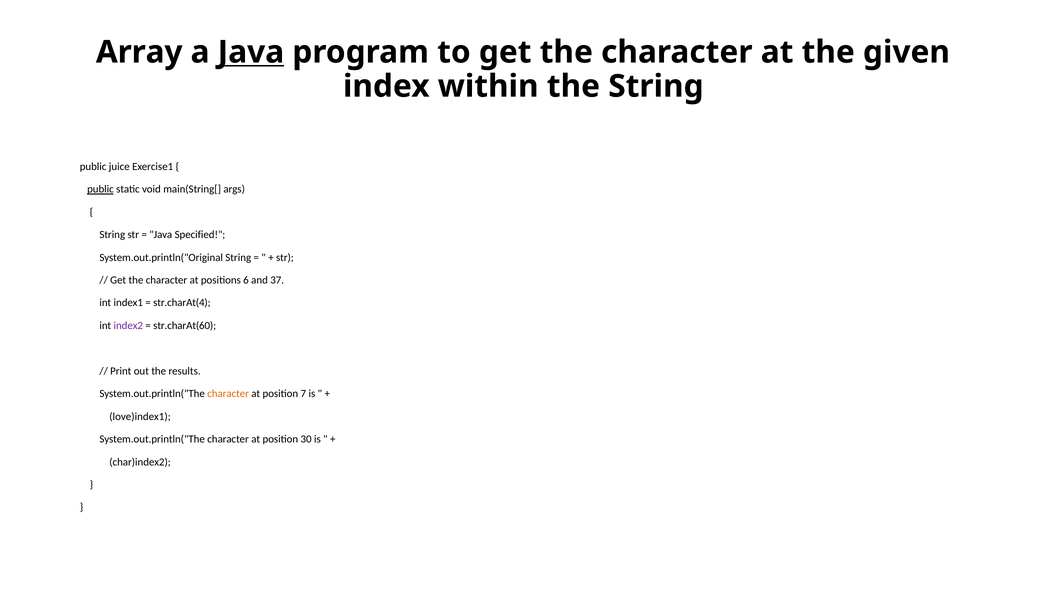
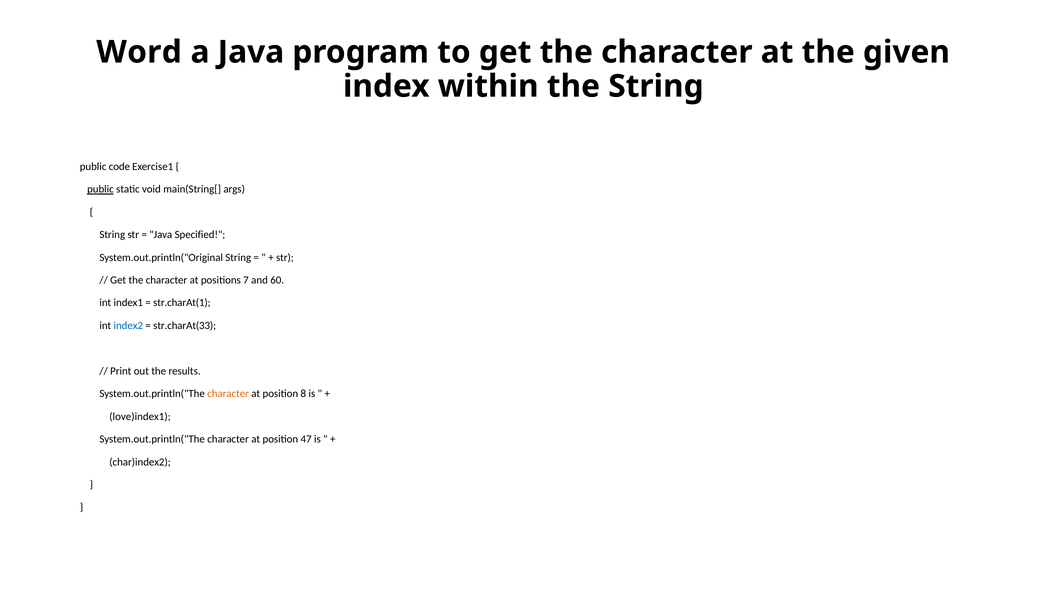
Array: Array -> Word
Java at (251, 52) underline: present -> none
juice: juice -> code
6: 6 -> 7
37: 37 -> 60
str.charAt(4: str.charAt(4 -> str.charAt(1
index2 colour: purple -> blue
str.charAt(60: str.charAt(60 -> str.charAt(33
7: 7 -> 8
30: 30 -> 47
